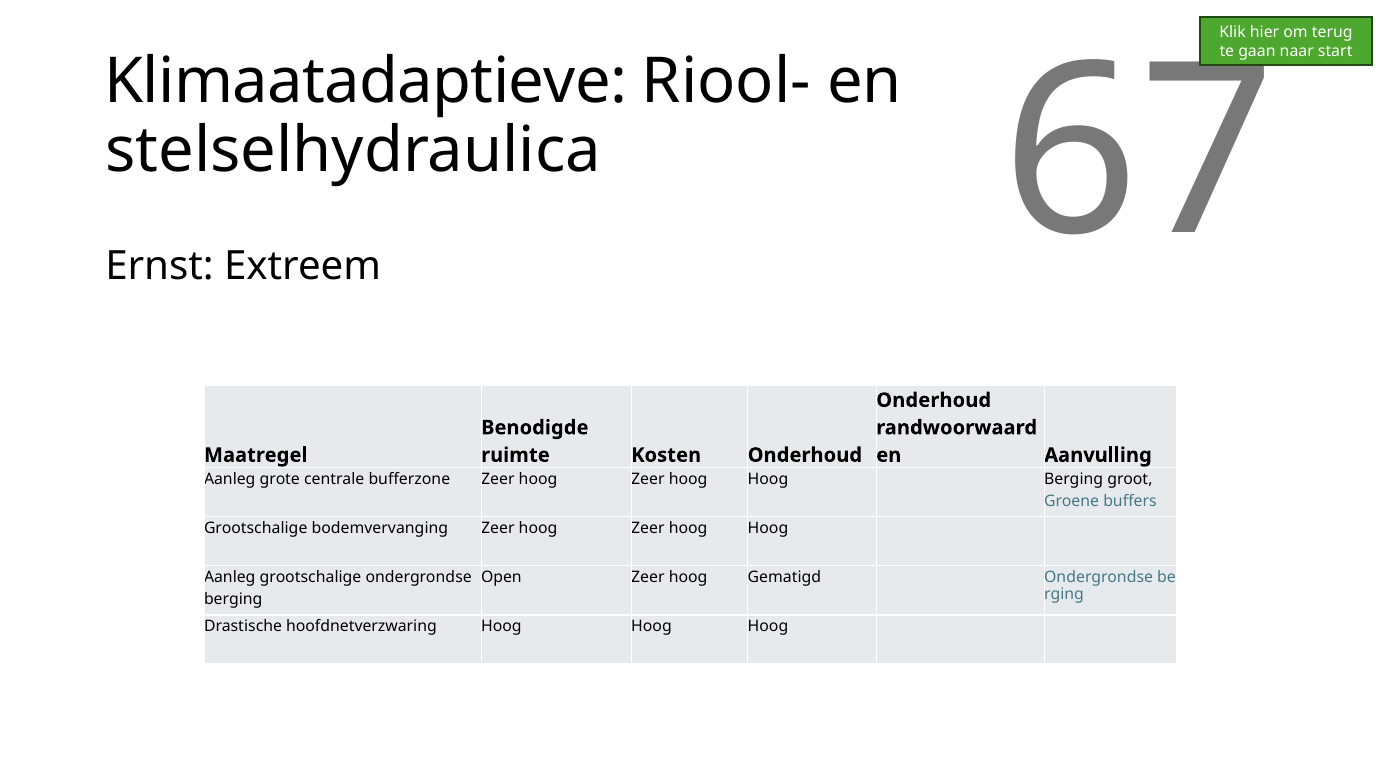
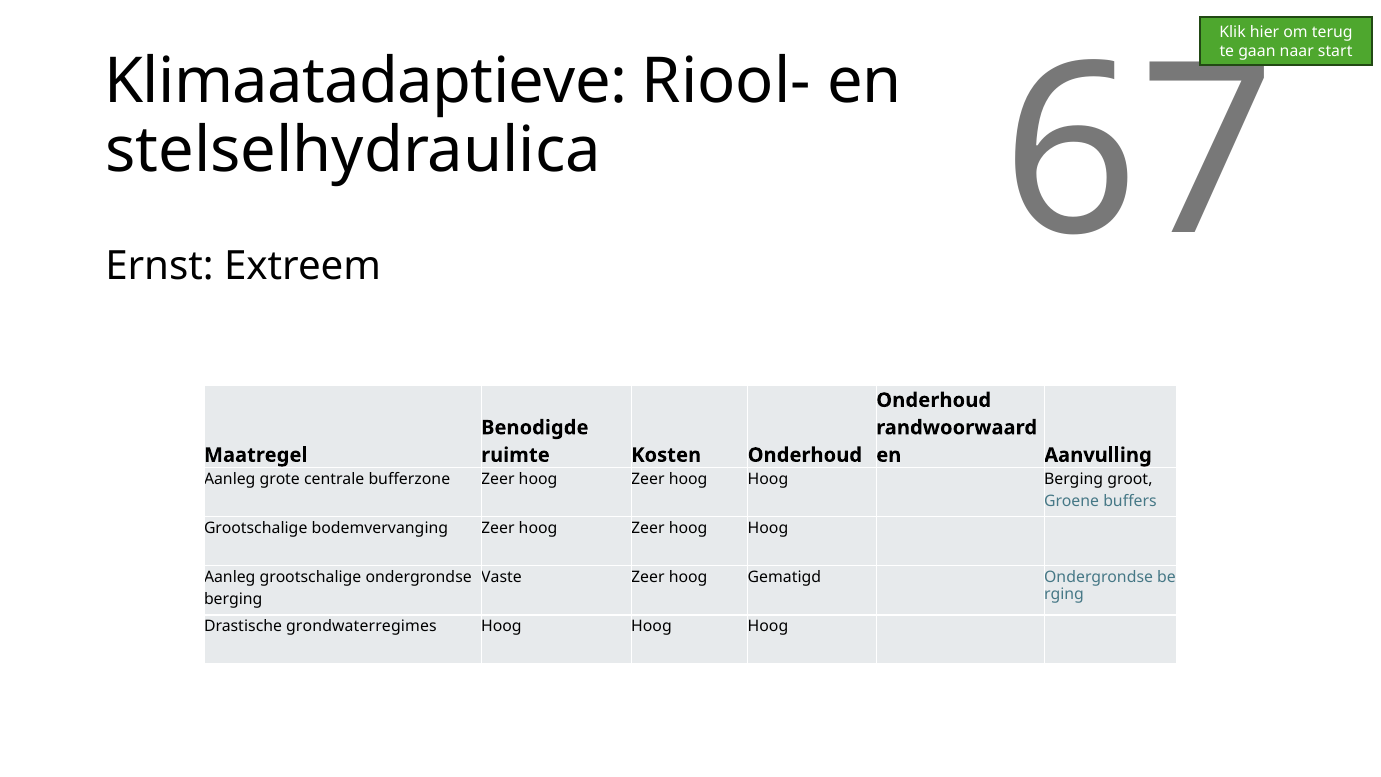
Open: Open -> Vaste
hoofdnetverzwaring: hoofdnetverzwaring -> grondwaterregimes
